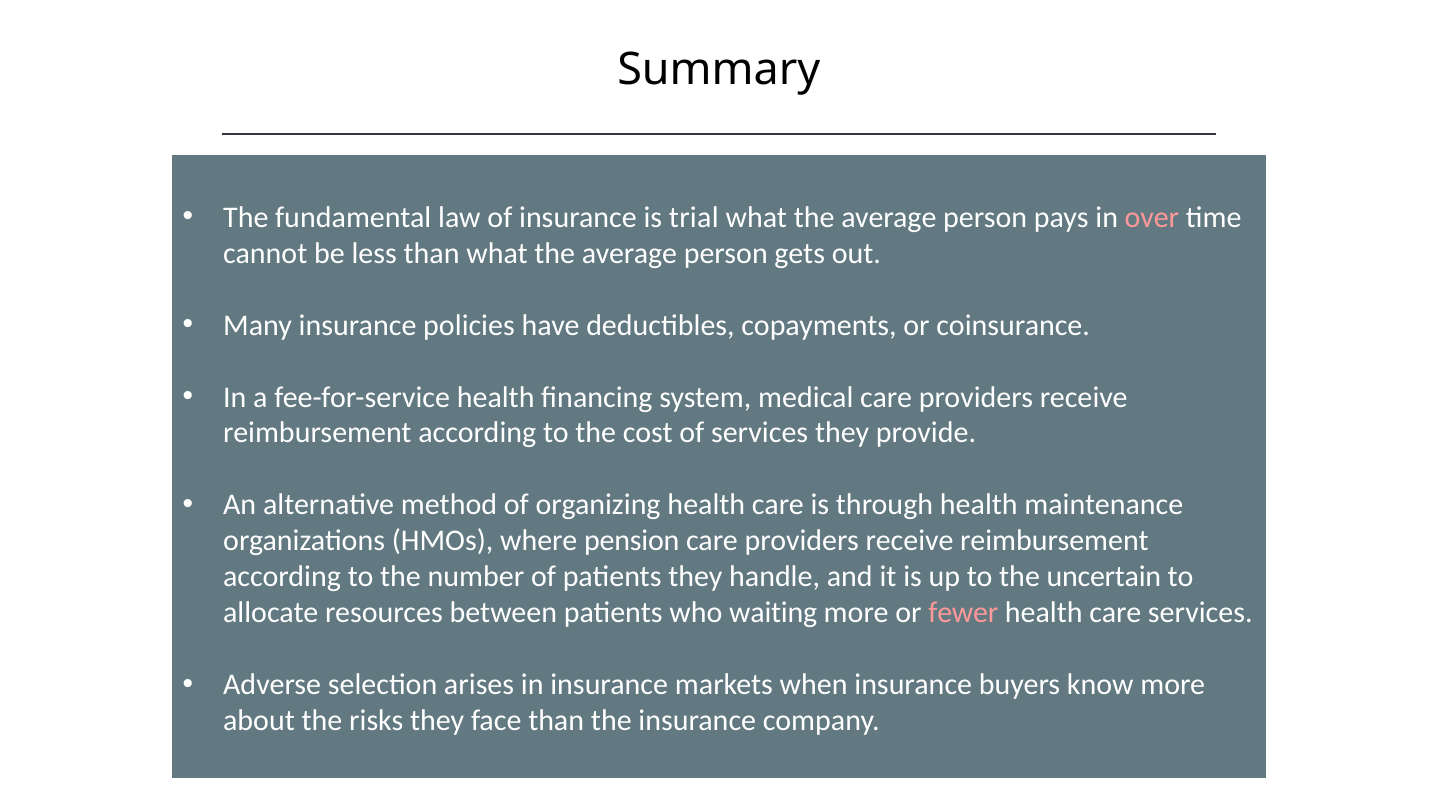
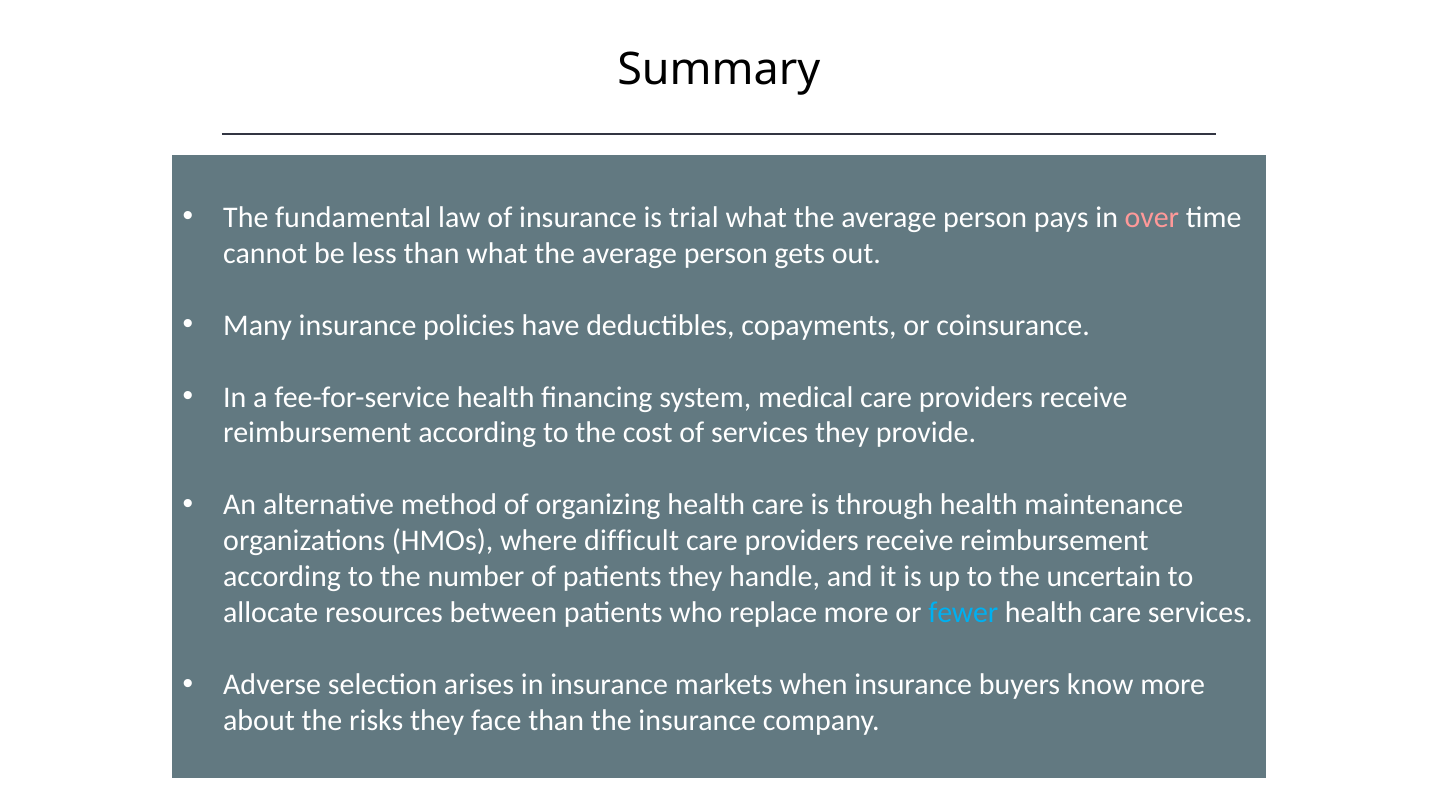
pension: pension -> difficult
waiting: waiting -> replace
fewer colour: pink -> light blue
